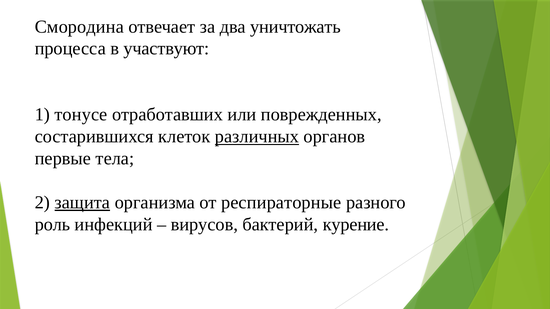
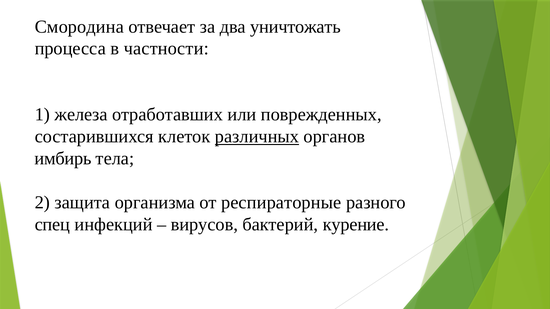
участвуют: участвуют -> частности
тонусе: тонусе -> железа
первые: первые -> имбирь
защита underline: present -> none
роль: роль -> спец
